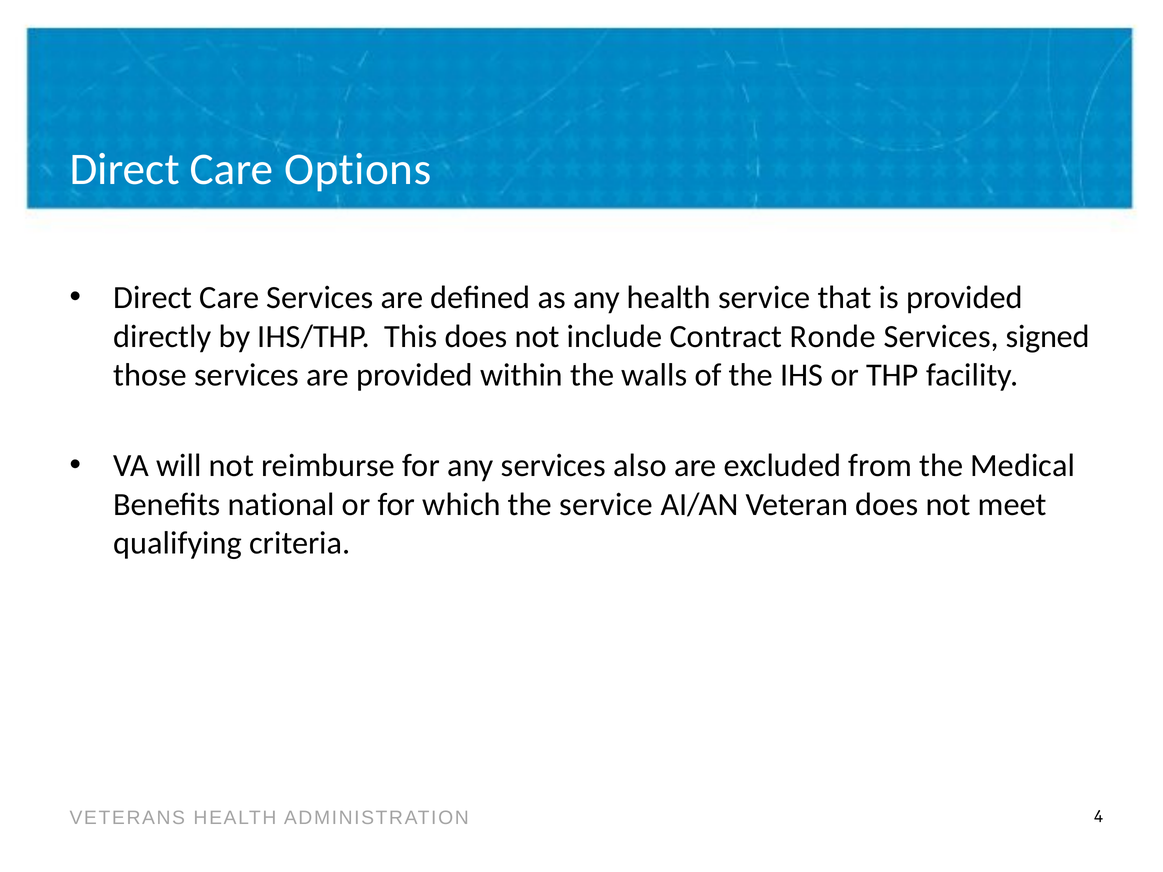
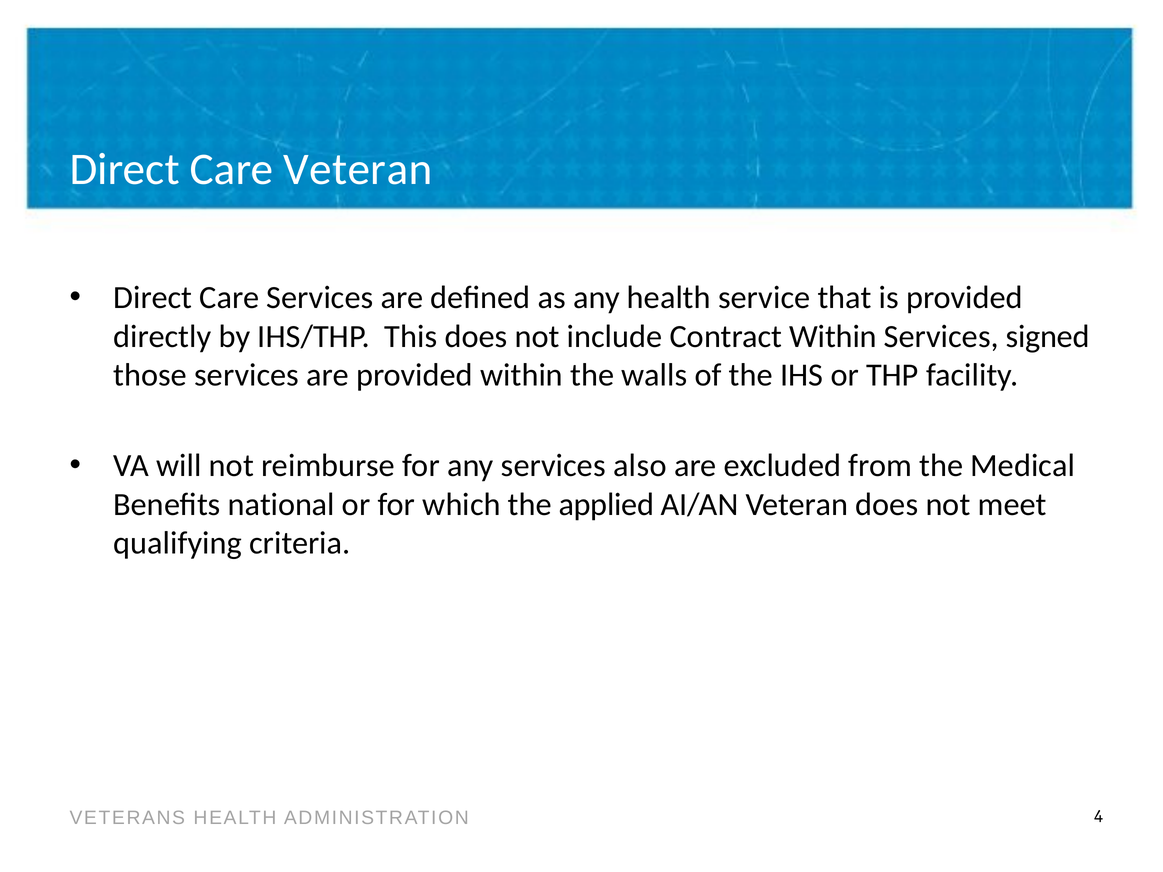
Care Options: Options -> Veteran
Contract Ronde: Ronde -> Within
the service: service -> applied
